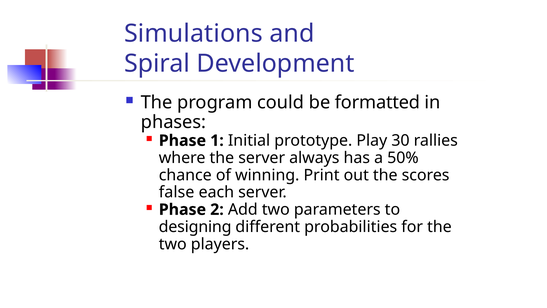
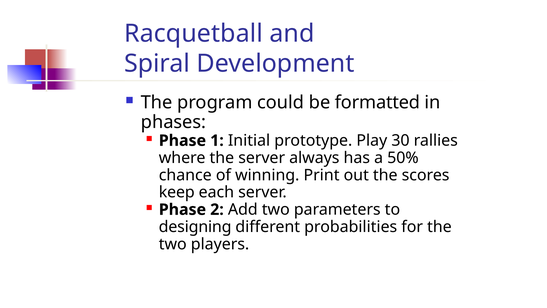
Simulations: Simulations -> Racquetball
false: false -> keep
